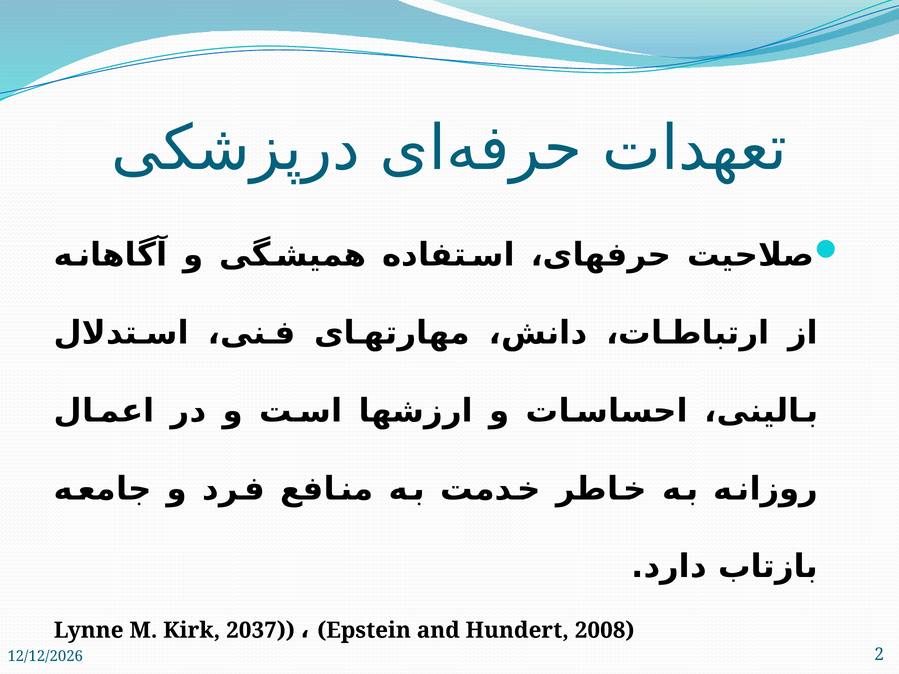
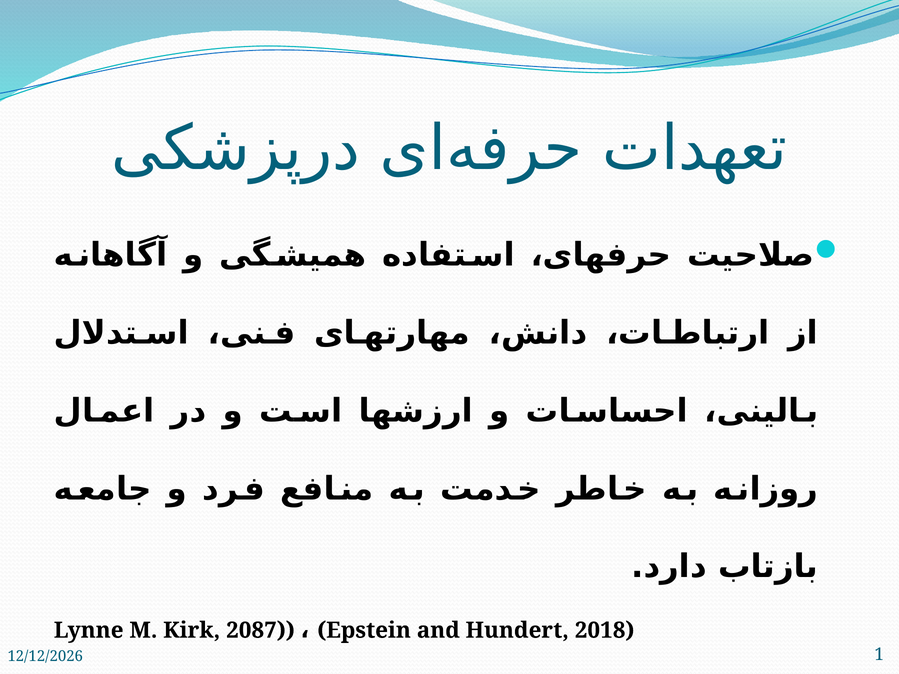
2037: 2037 -> 2087
2008: 2008 -> 2018
2: 2 -> 1
